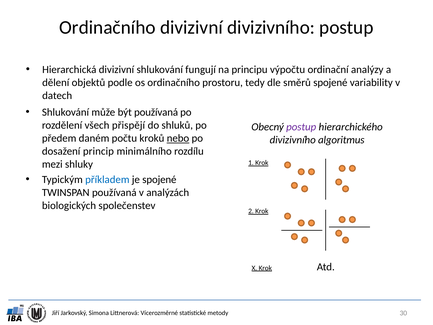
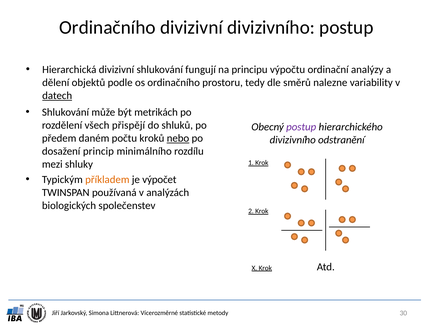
směrů spojené: spojené -> nalezne
datech underline: none -> present
být používaná: používaná -> metrikách
algoritmus: algoritmus -> odstranění
příkladem colour: blue -> orange
je spojené: spojené -> výpočet
